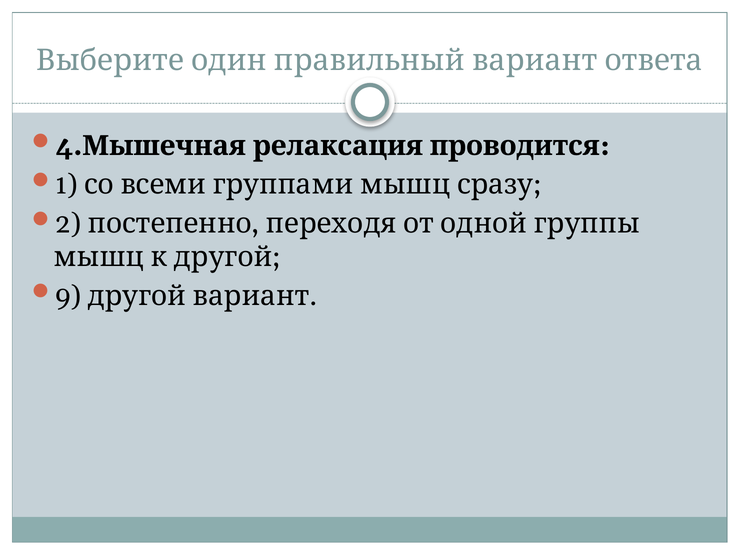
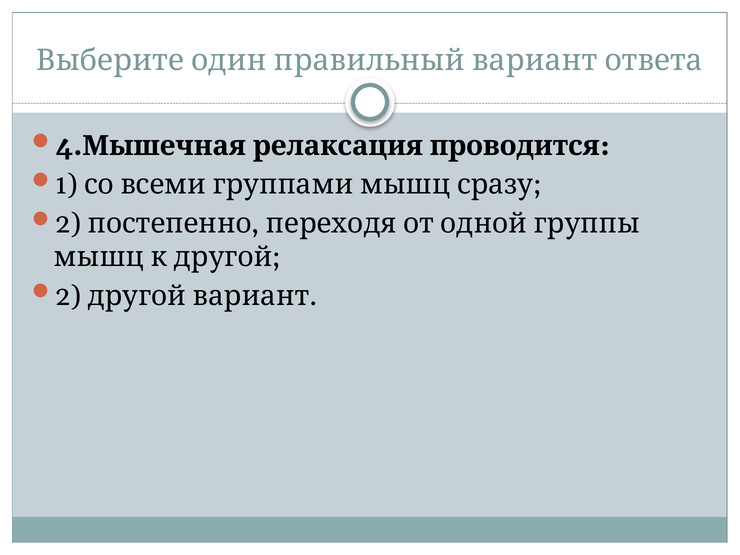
9 at (68, 296): 9 -> 2
